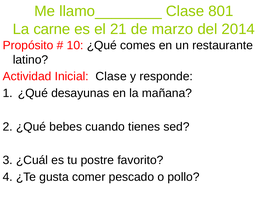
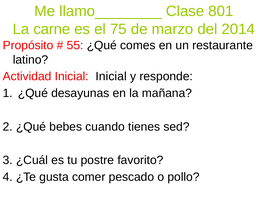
21: 21 -> 75
10: 10 -> 55
Inicial Clase: Clase -> Inicial
